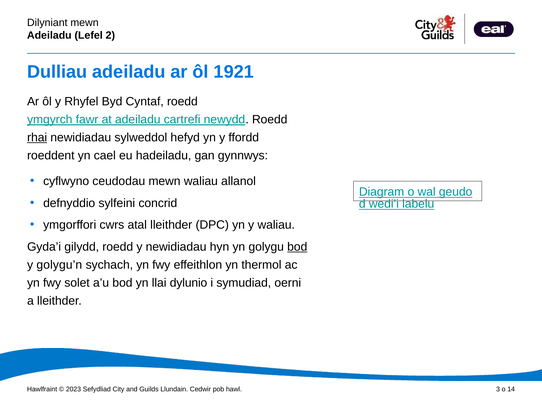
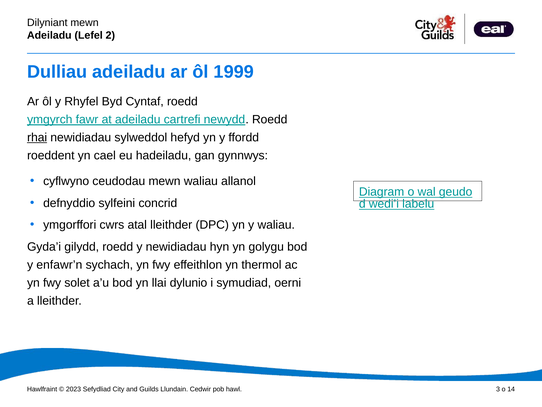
1921: 1921 -> 1999
bod at (297, 246) underline: present -> none
golygu’n: golygu’n -> enfawr’n
